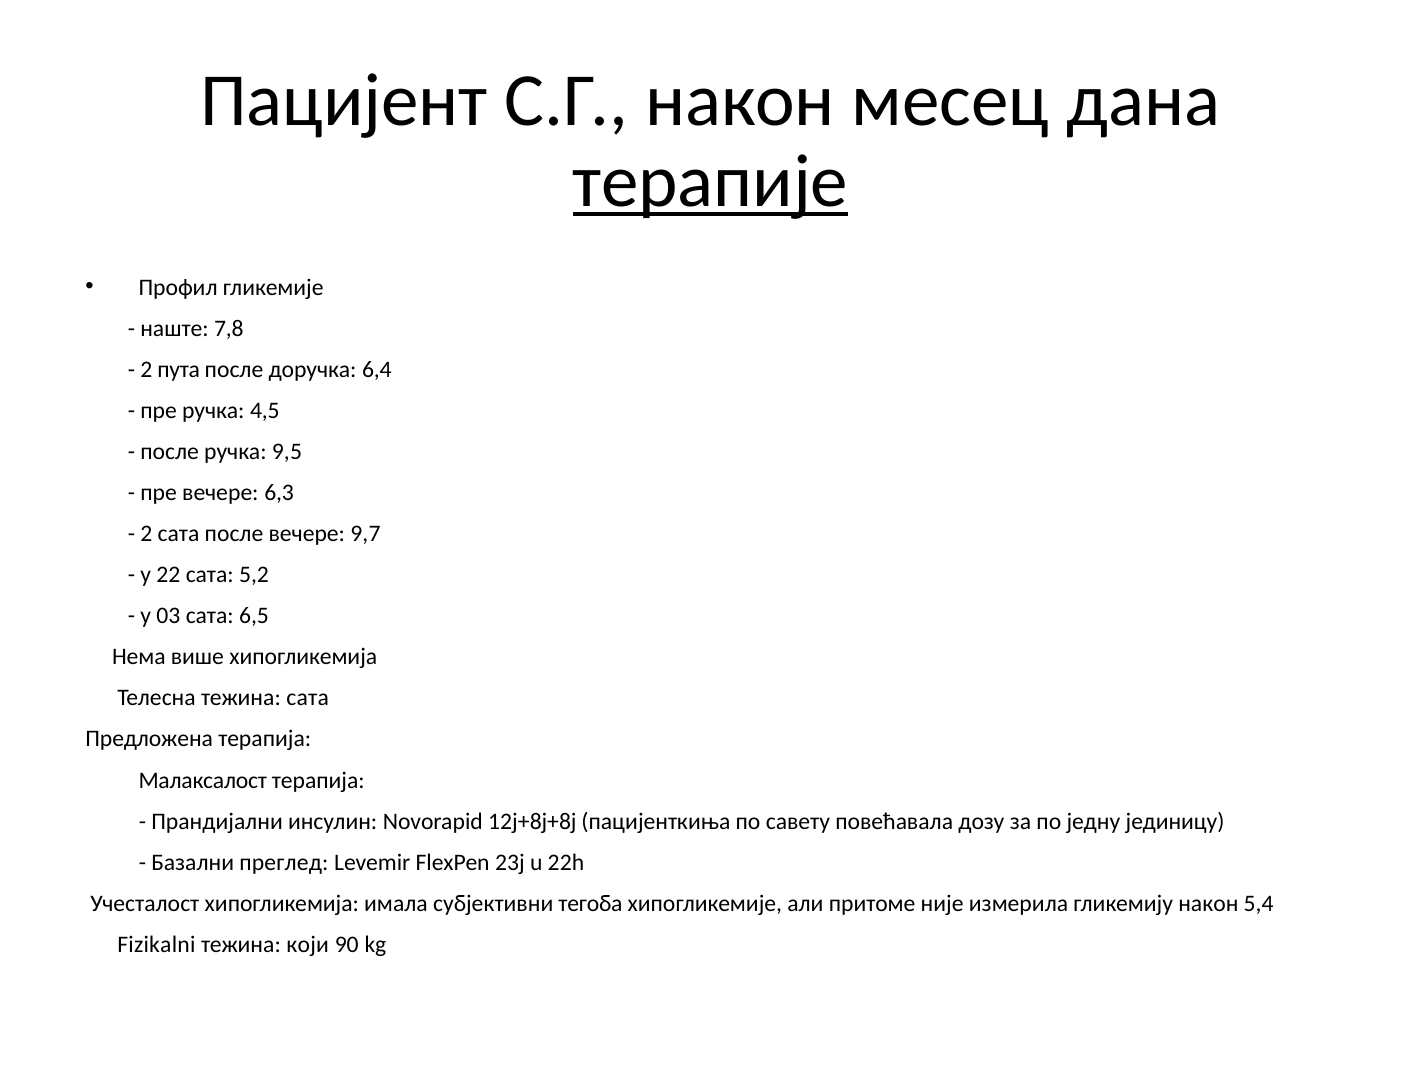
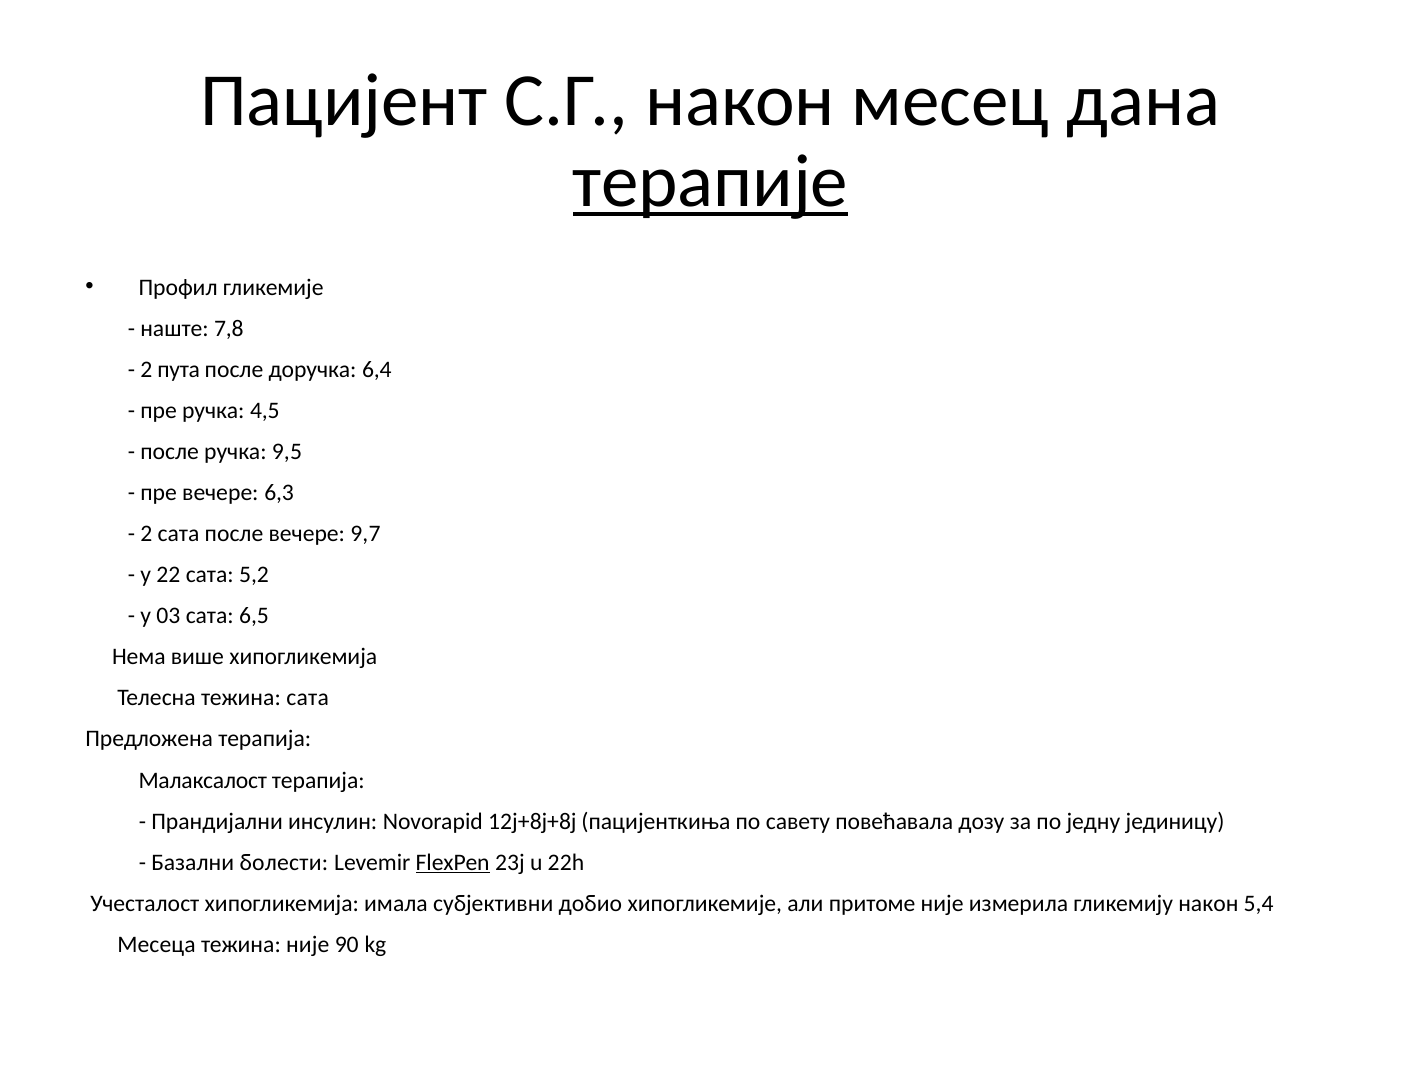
преглед: преглед -> болести
FlexPen underline: none -> present
тегоба: тегоба -> добио
Fizikalni: Fizikalni -> Месеца
тежина који: који -> није
